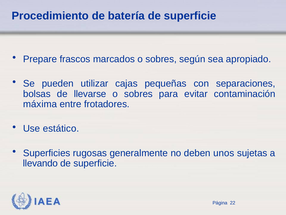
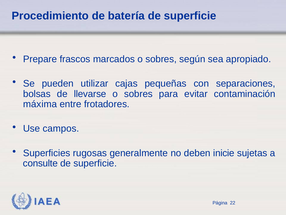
estático: estático -> campos
unos: unos -> inicie
llevando: llevando -> consulte
